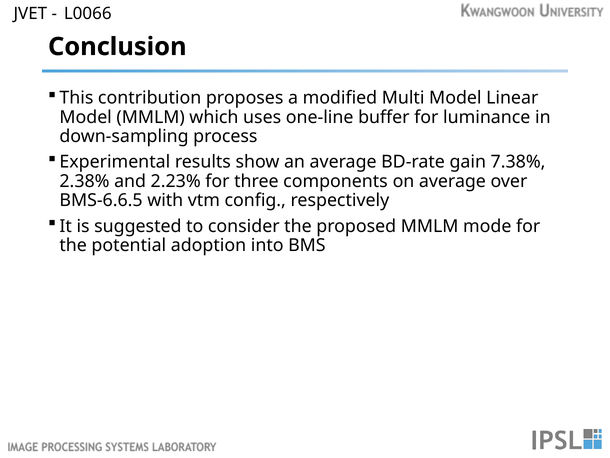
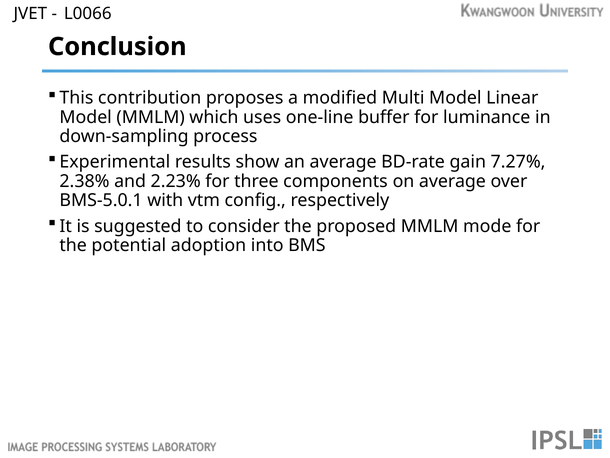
7.38%: 7.38% -> 7.27%
BMS-6.6.5: BMS-6.6.5 -> BMS-5.0.1
